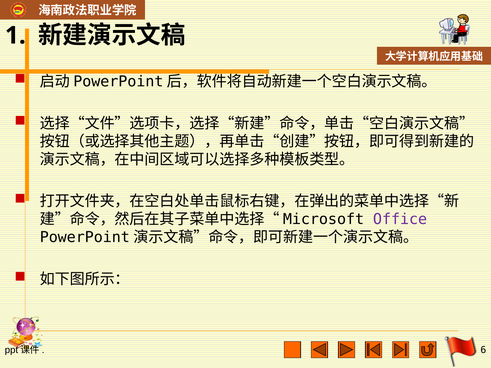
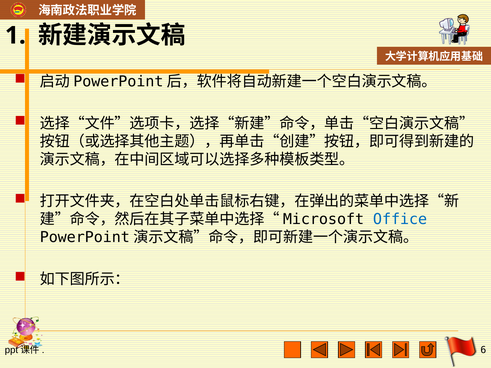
Office colour: purple -> blue
